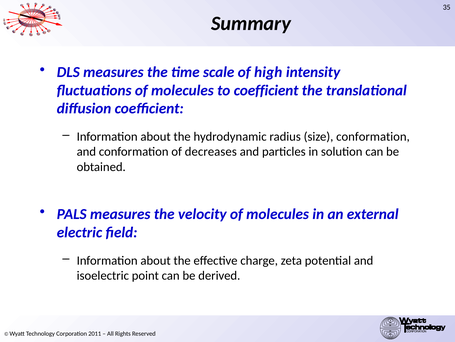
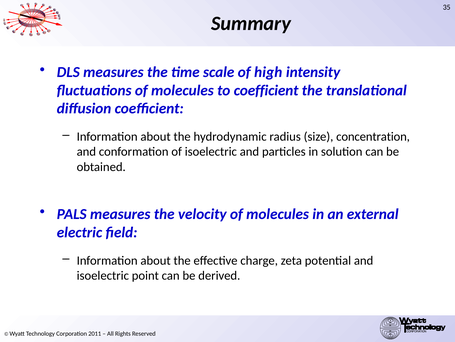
size conformation: conformation -> concentration
of decreases: decreases -> isoelectric
